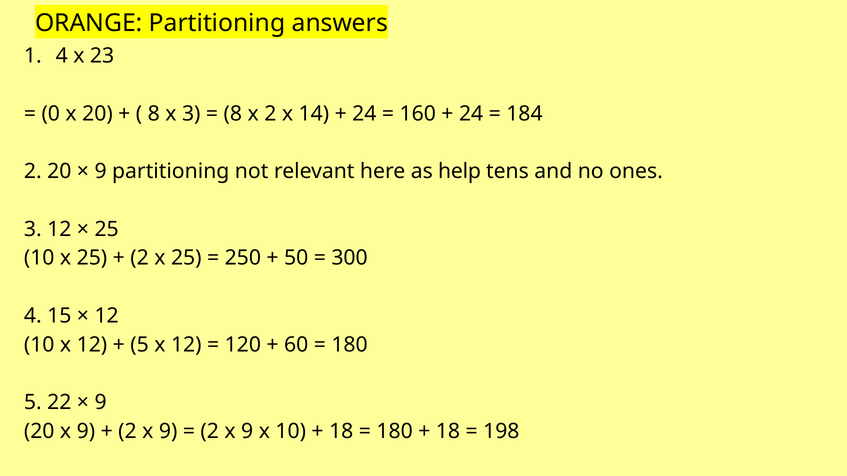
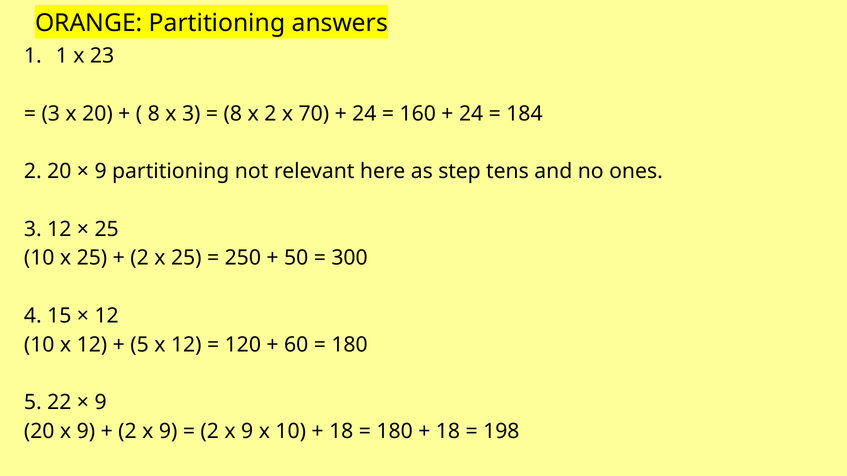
4 at (62, 56): 4 -> 1
0 at (51, 114): 0 -> 3
14: 14 -> 70
help: help -> step
